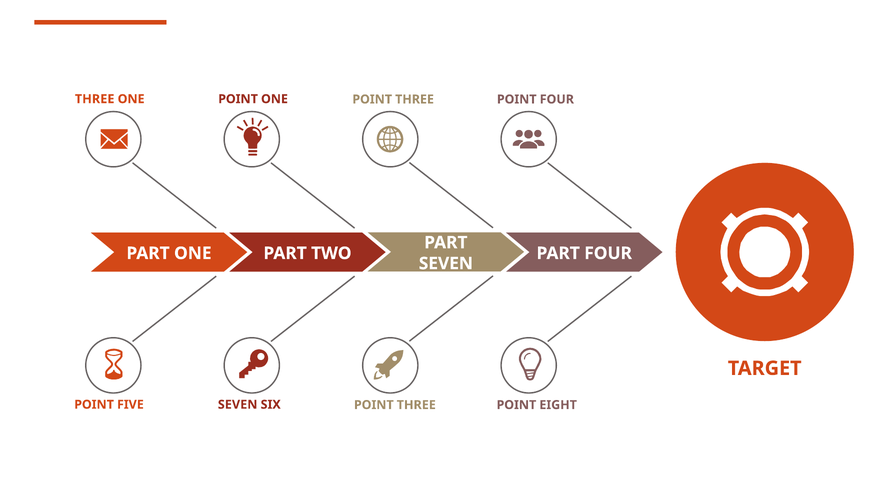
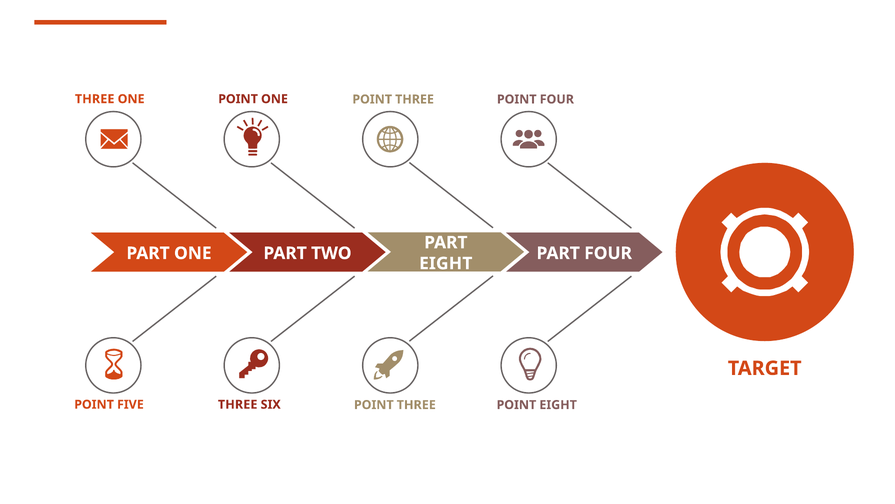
SEVEN at (446, 263): SEVEN -> EIGHT
FIVE SEVEN: SEVEN -> THREE
